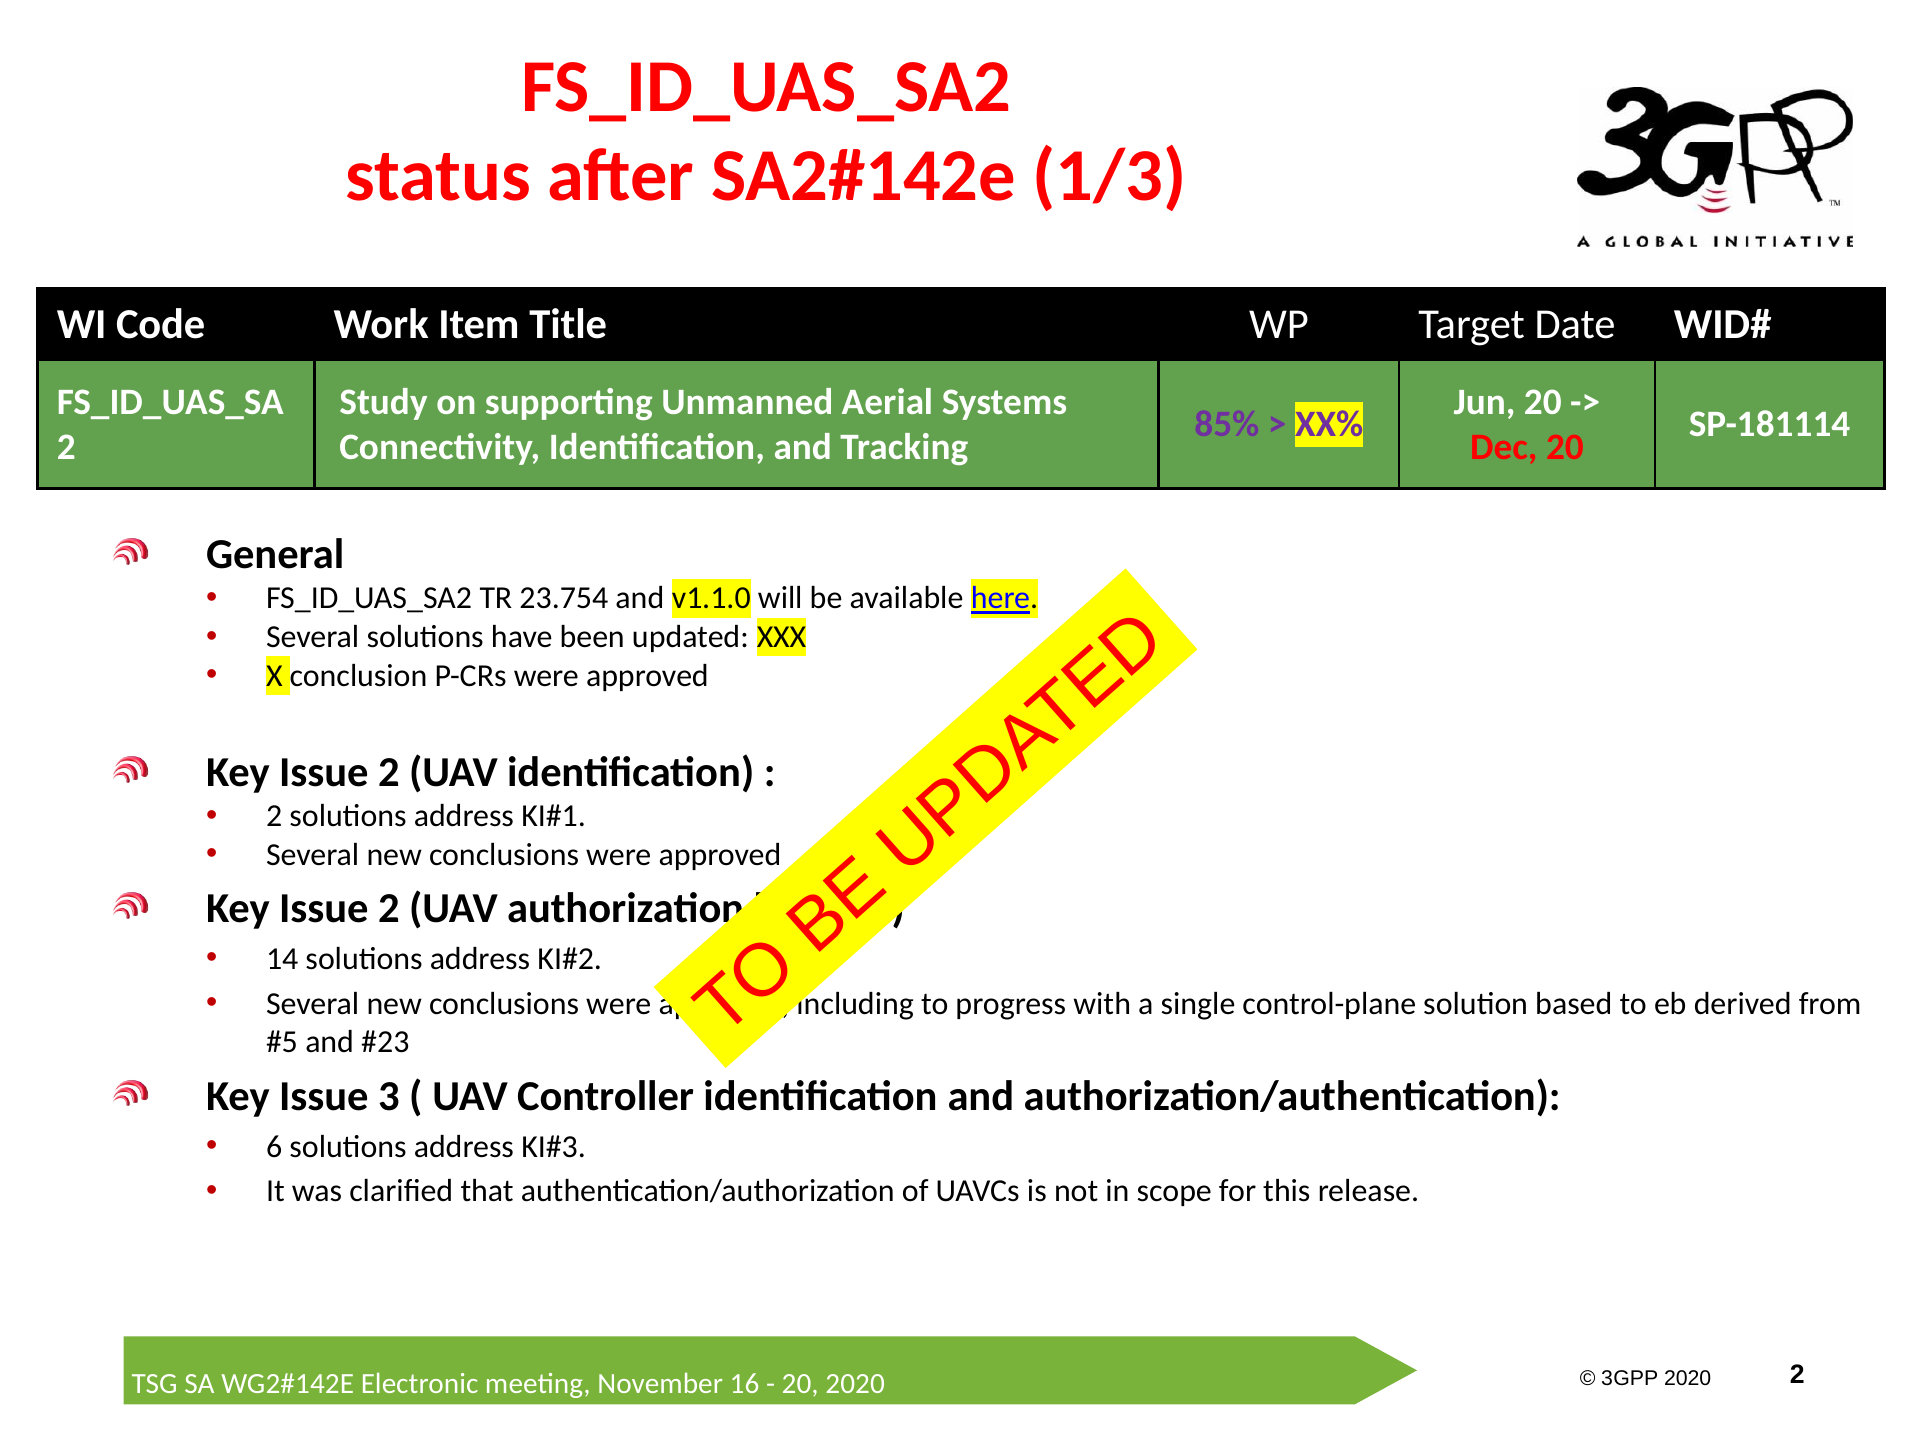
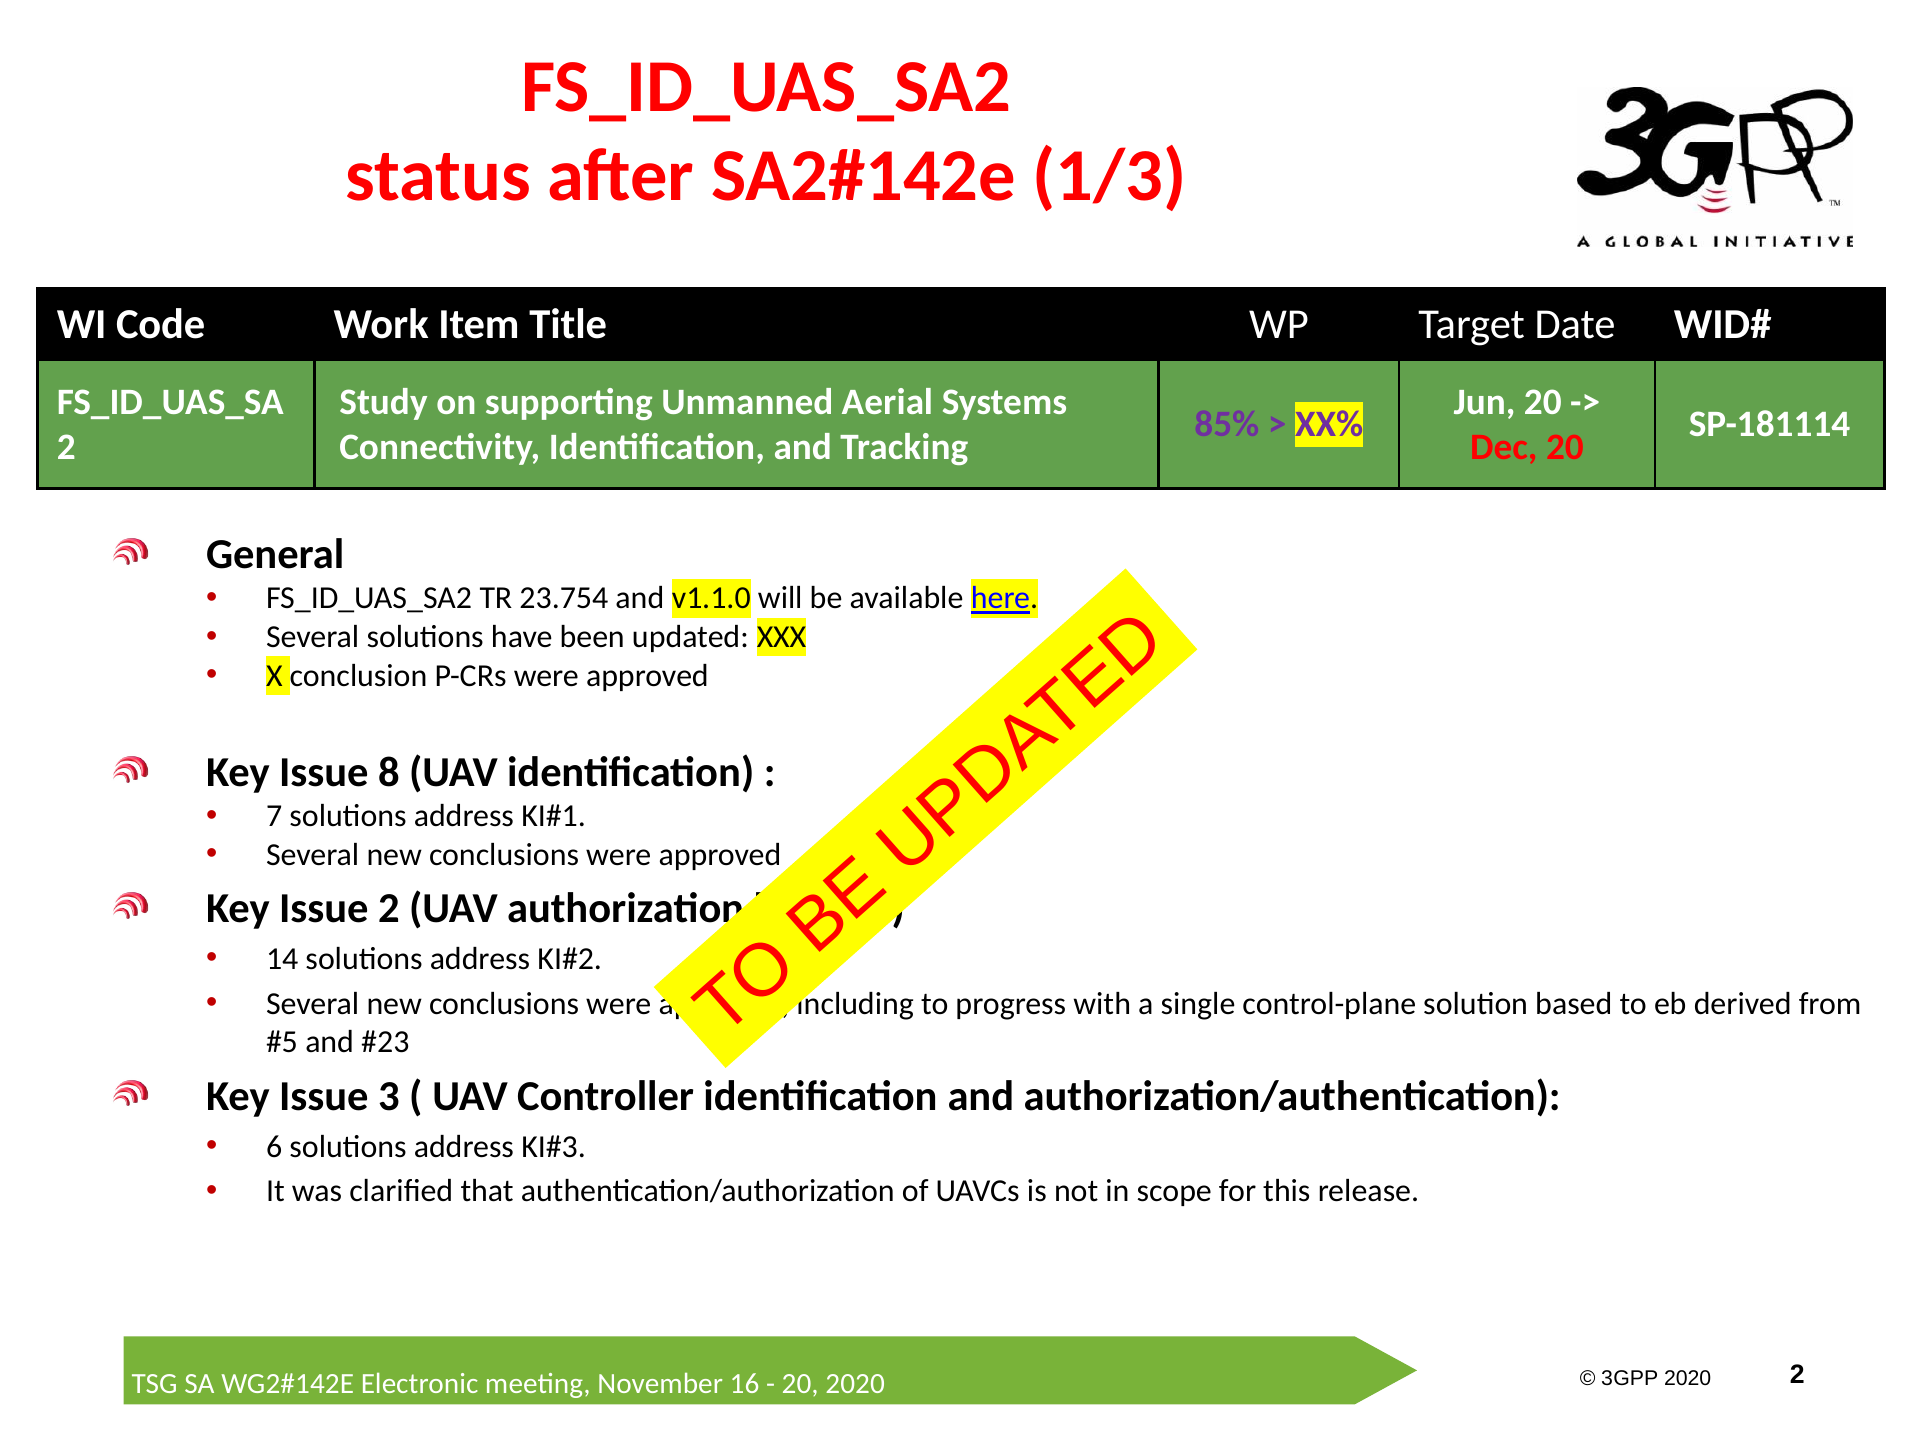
2 at (389, 772): 2 -> 8
2 at (274, 816): 2 -> 7
